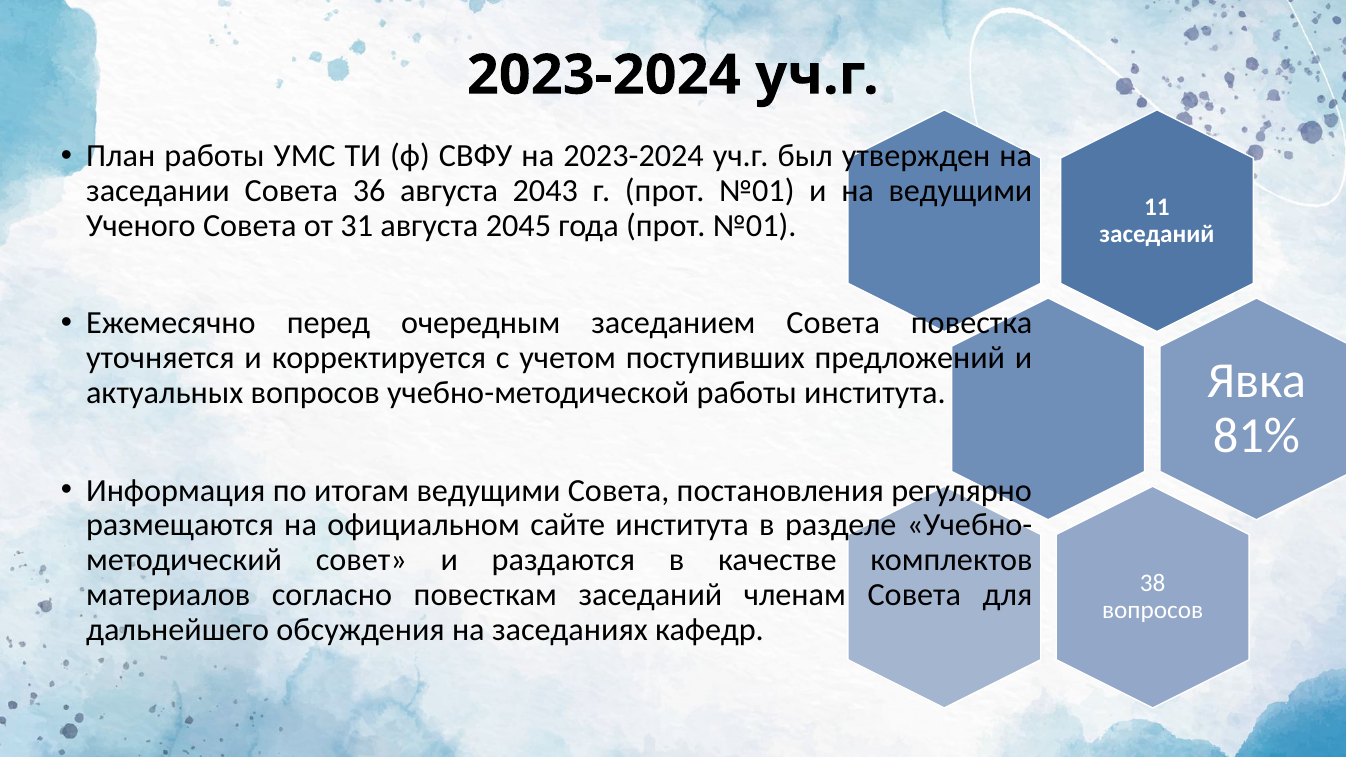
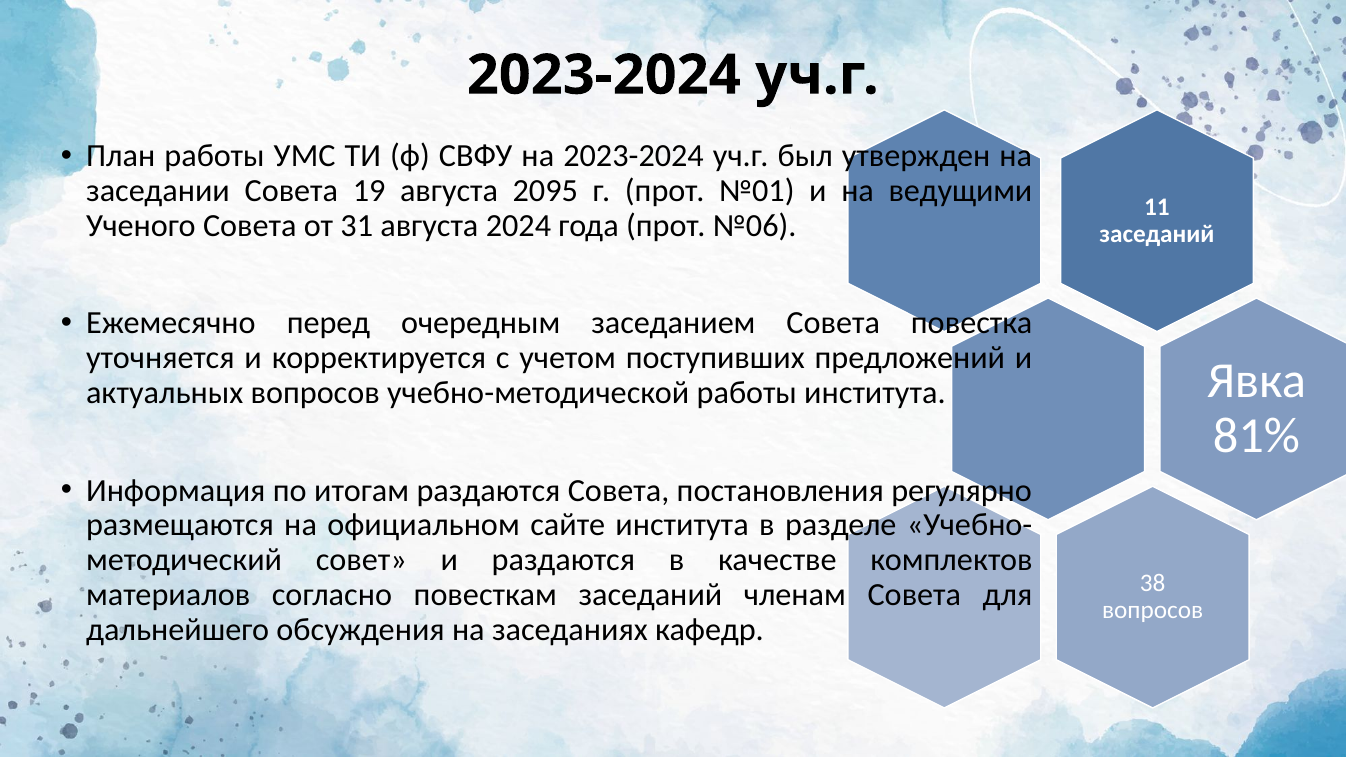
36: 36 -> 19
2043: 2043 -> 2095
2045: 2045 -> 2024
года прот №01: №01 -> №06
итогам ведущими: ведущими -> раздаются
